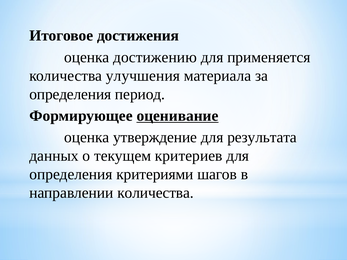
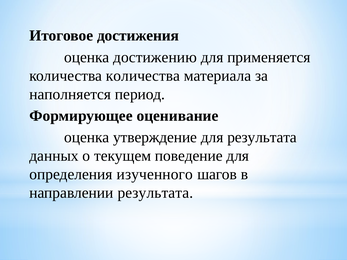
количества улучшения: улучшения -> количества
определения at (70, 94): определения -> наполняется
оценивание underline: present -> none
критериев: критериев -> поведение
критериями: критериями -> изученного
направлении количества: количества -> результата
